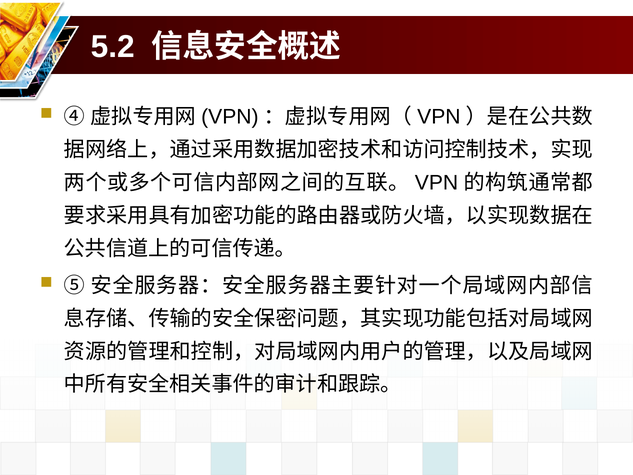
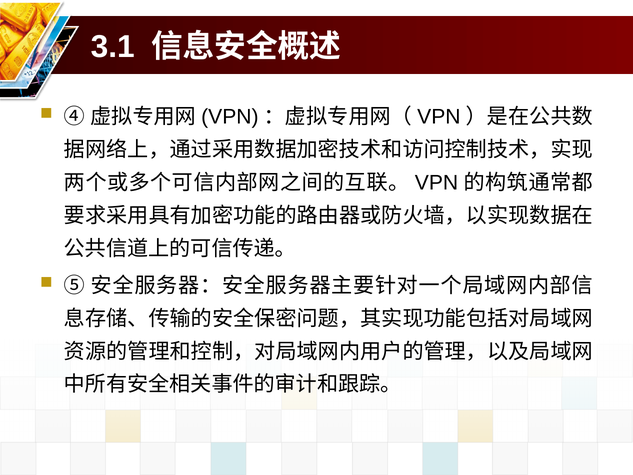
5.2: 5.2 -> 3.1
